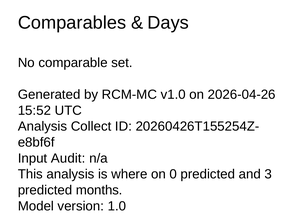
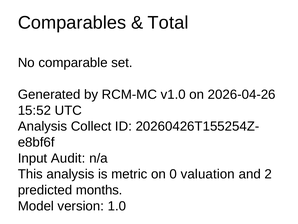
Days: Days -> Total
where: where -> metric
0 predicted: predicted -> valuation
3: 3 -> 2
